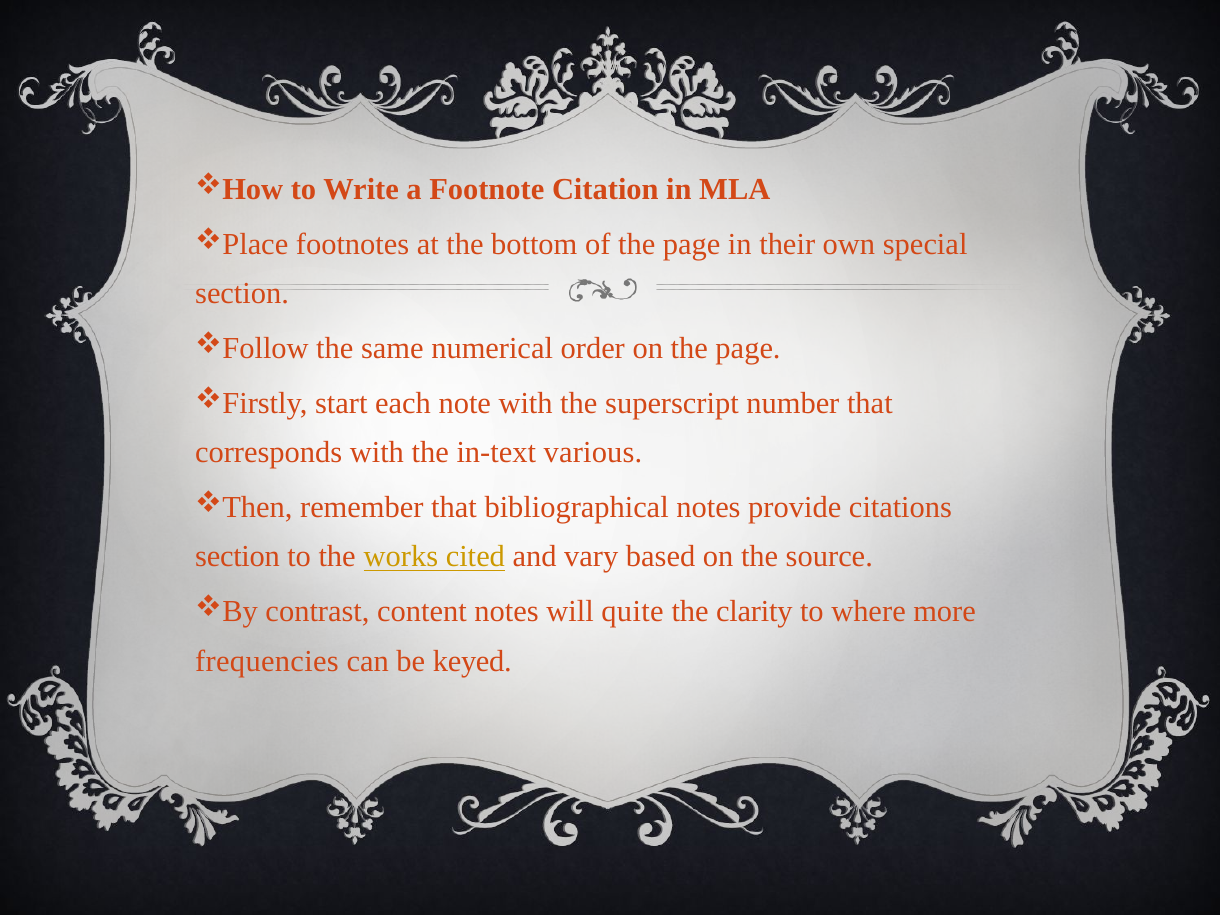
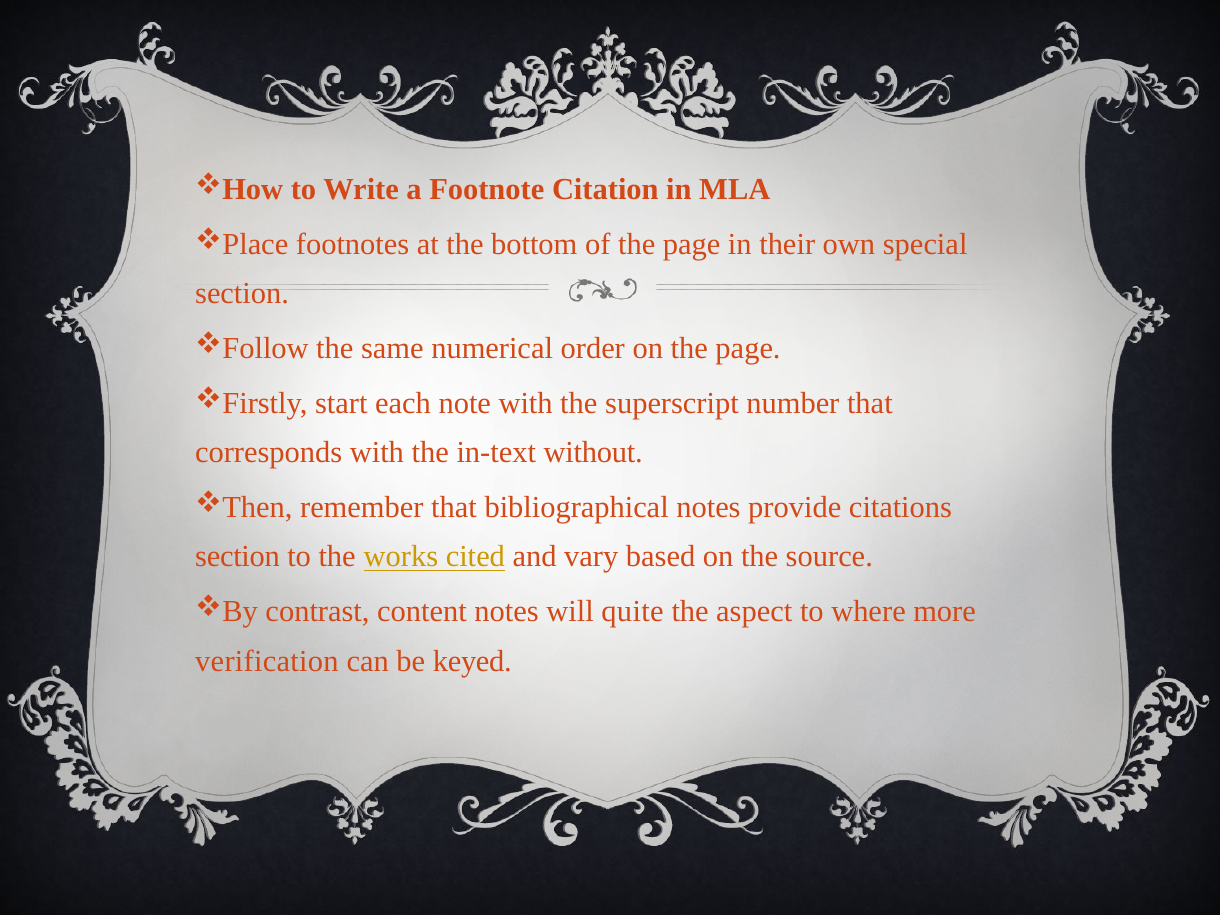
various: various -> without
clarity: clarity -> aspect
frequencies: frequencies -> verification
